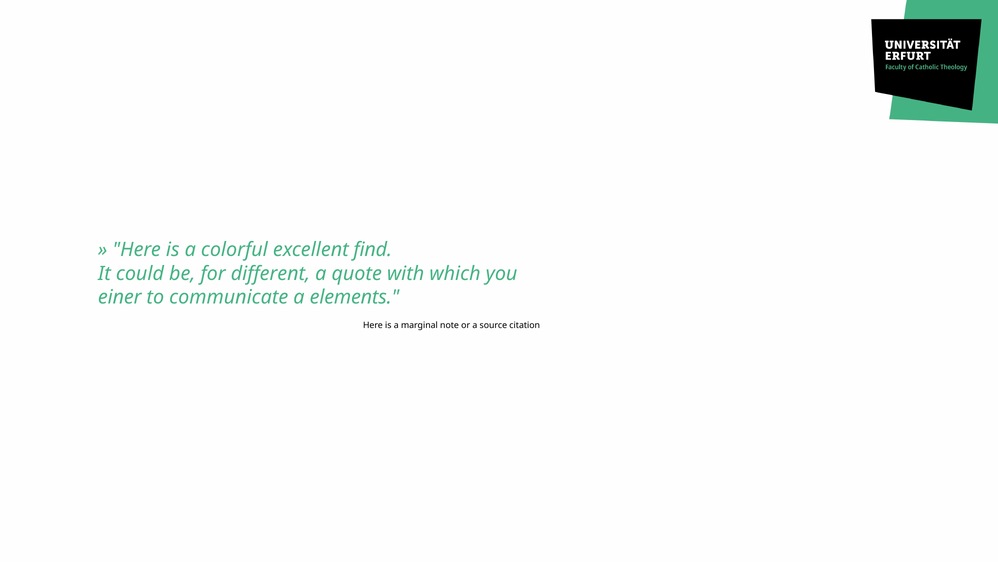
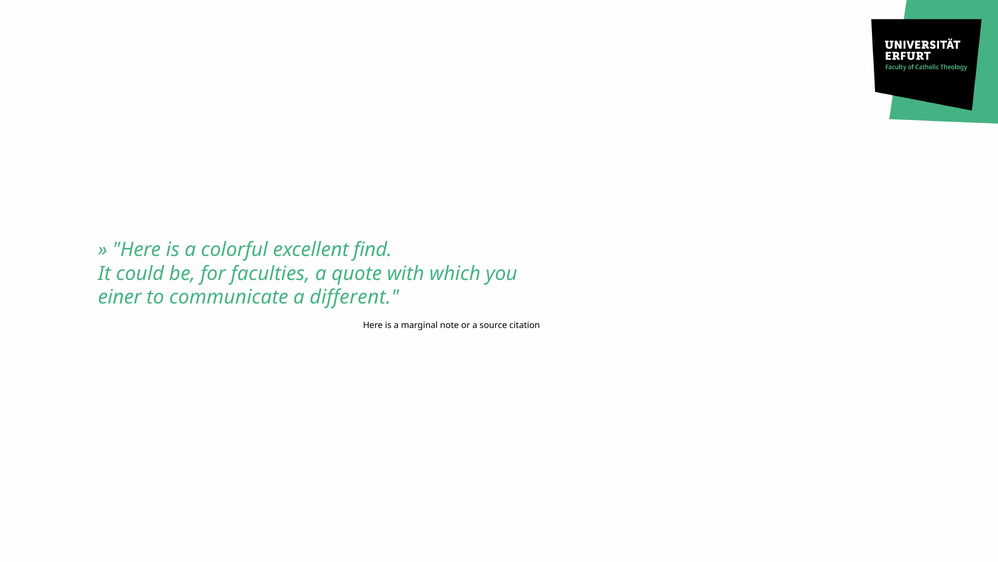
different: different -> faculties
elements: elements -> different
